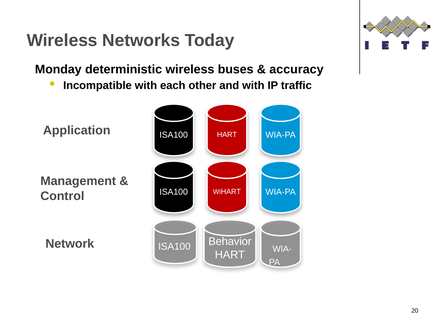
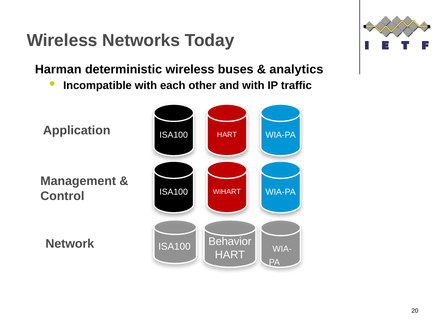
Monday: Monday -> Harman
accuracy: accuracy -> analytics
